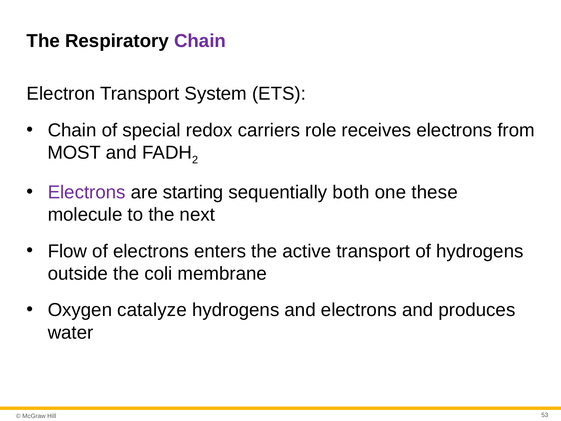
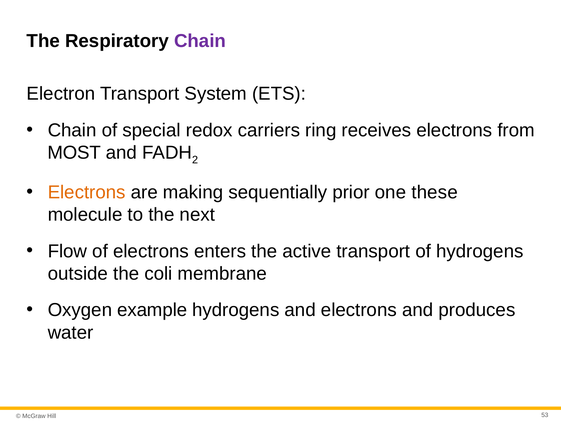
role: role -> ring
Electrons at (87, 192) colour: purple -> orange
starting: starting -> making
both: both -> prior
catalyze: catalyze -> example
